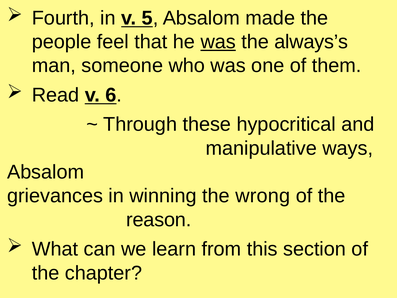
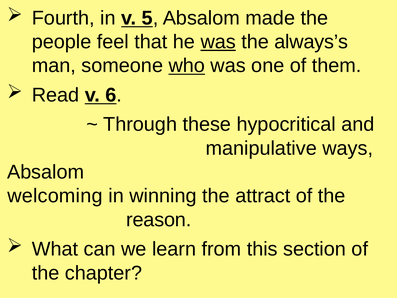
who underline: none -> present
grievances: grievances -> welcoming
wrong: wrong -> attract
